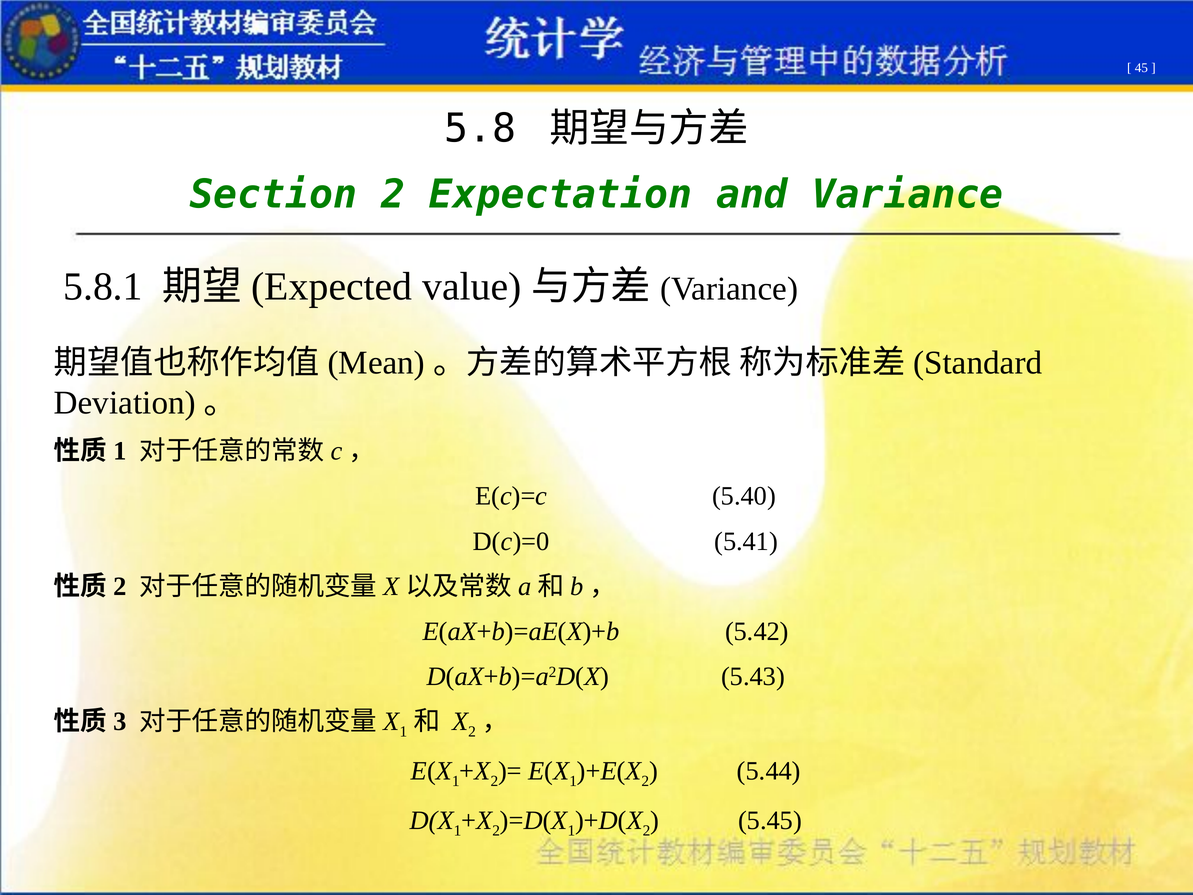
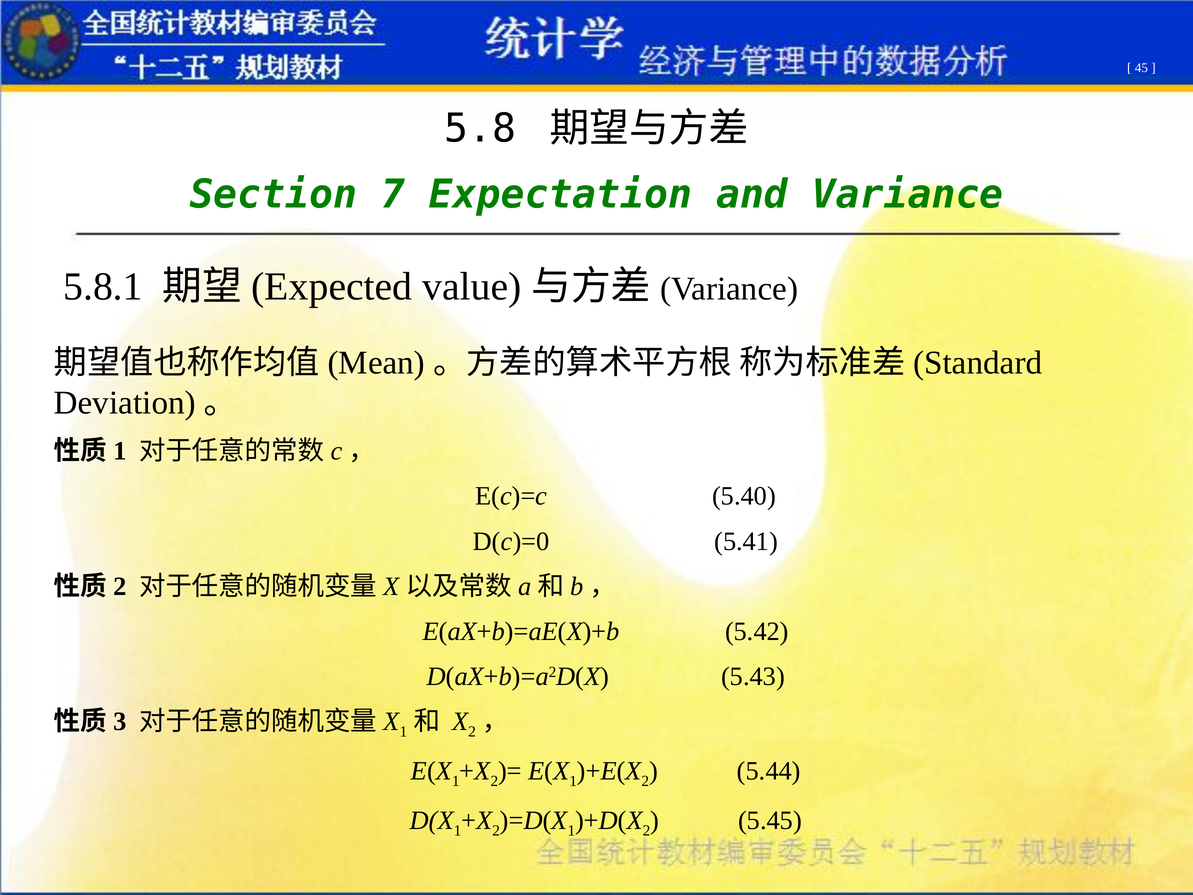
Section 2: 2 -> 7
